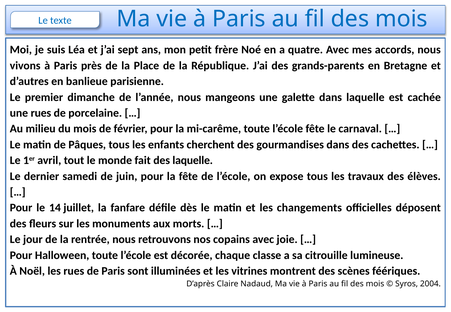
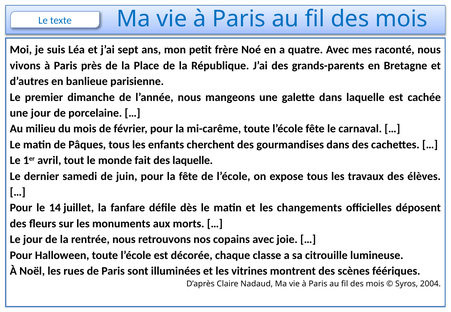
accords: accords -> raconté
une rues: rues -> jour
